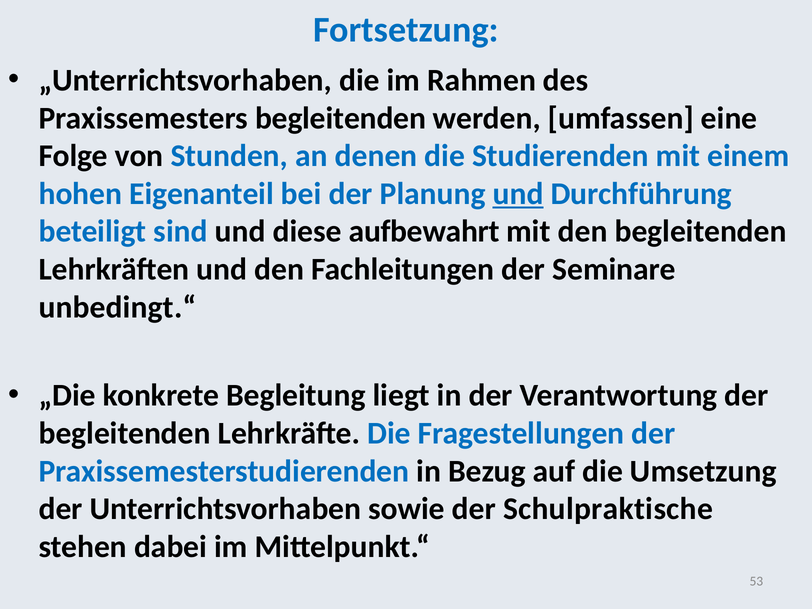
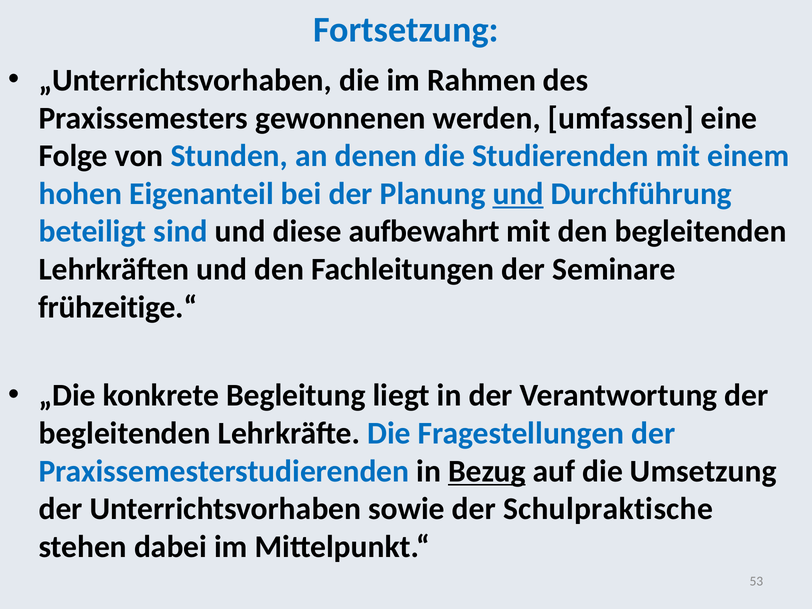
Praxissemesters begleitenden: begleitenden -> gewonnenen
unbedingt.“: unbedingt.“ -> frühzeitige.“
Bezug underline: none -> present
